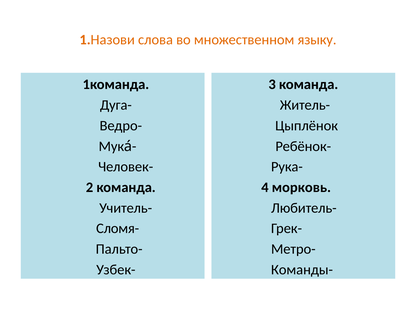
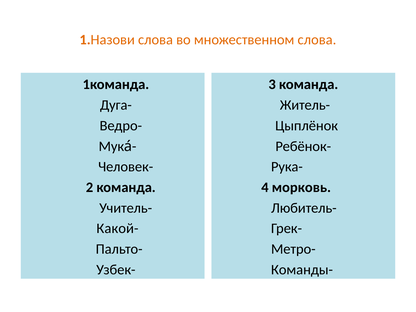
множественном языку: языку -> слова
Сломя-: Сломя- -> Какой-
